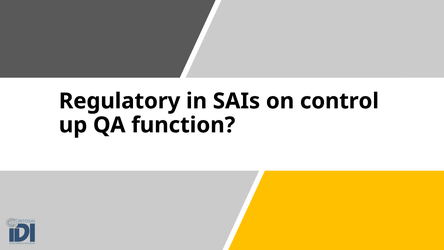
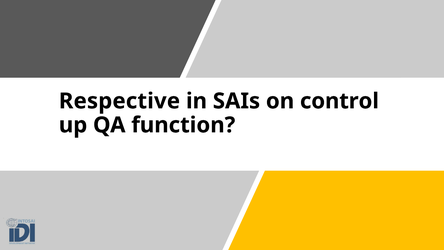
Regulatory: Regulatory -> Respective
